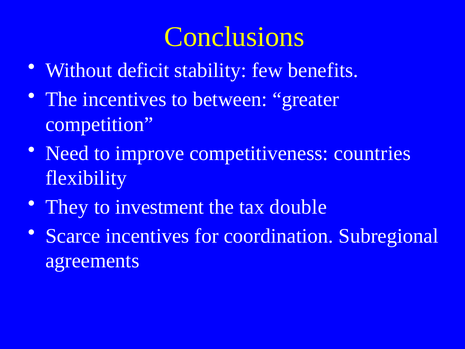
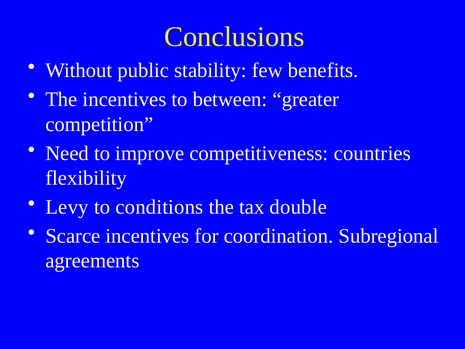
deficit: deficit -> public
They: They -> Levy
investment: investment -> conditions
